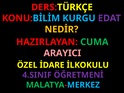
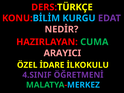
NEDİR colour: yellow -> pink
